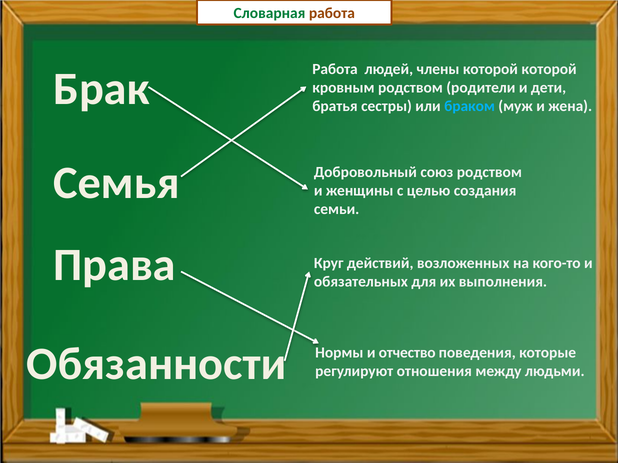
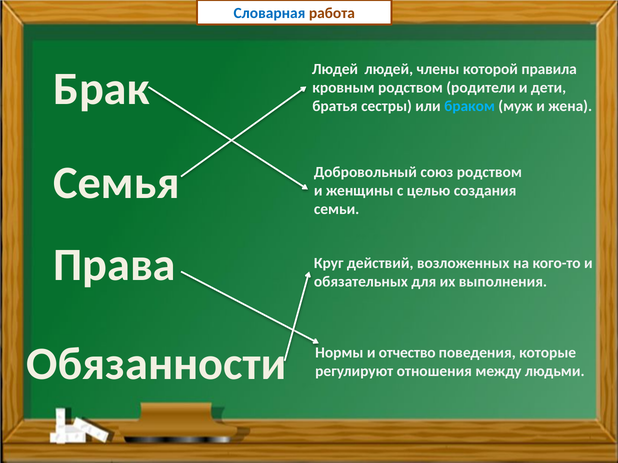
Словарная colour: green -> blue
Работа at (335, 69): Работа -> Людей
которой которой: которой -> правила
